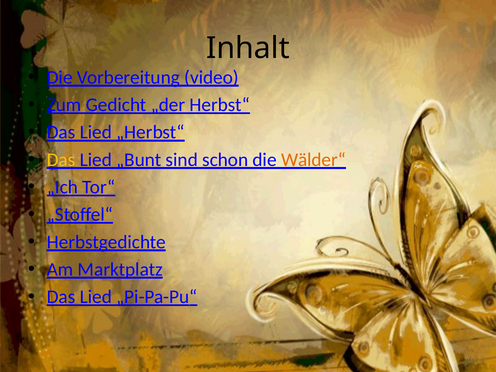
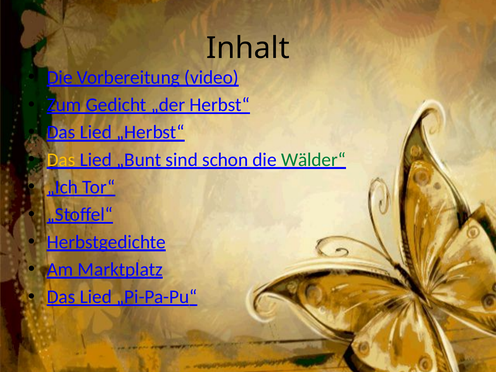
Wälder“ colour: orange -> green
